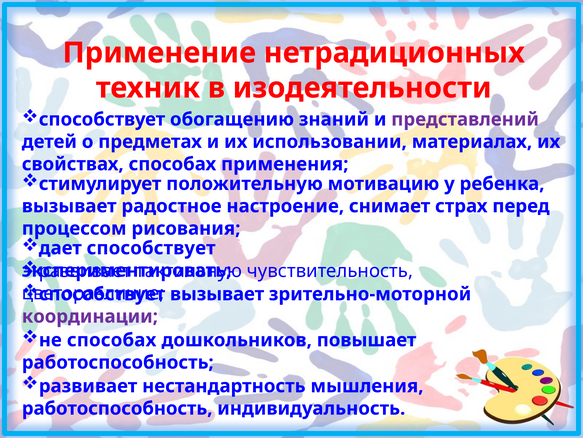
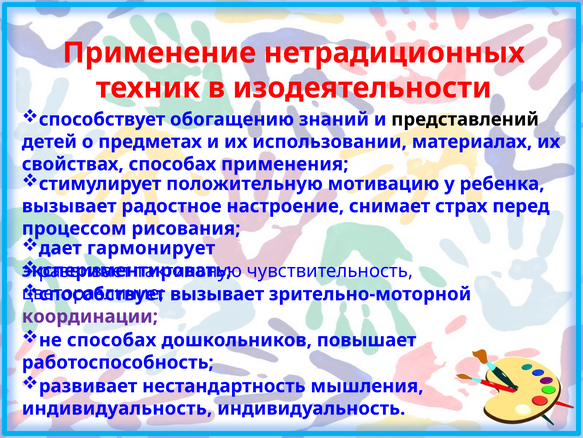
представлений colour: purple -> black
дает способствует: способствует -> гармонирует
работоспособность at (117, 408): работоспособность -> индивидуальность
